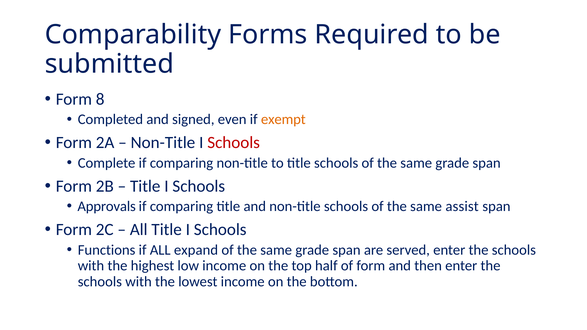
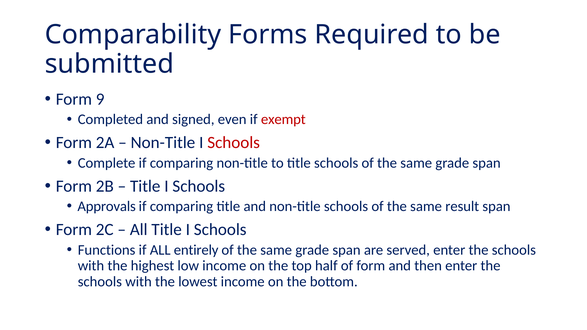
8: 8 -> 9
exempt colour: orange -> red
assist: assist -> result
expand: expand -> entirely
